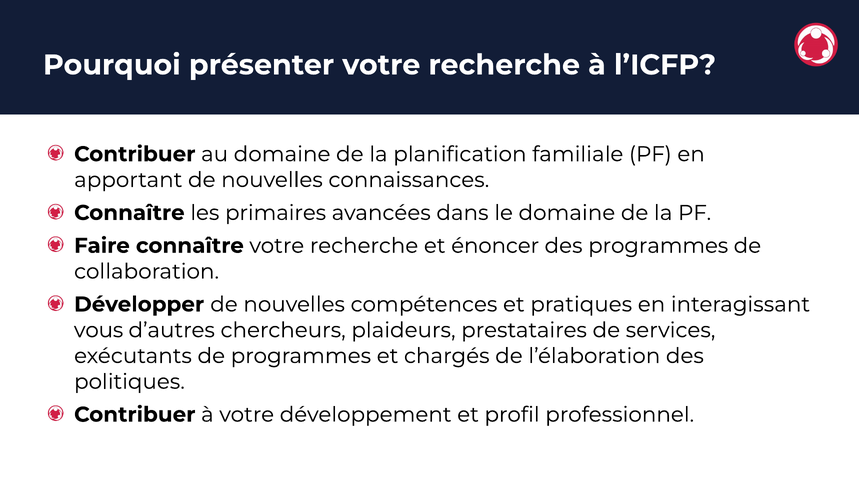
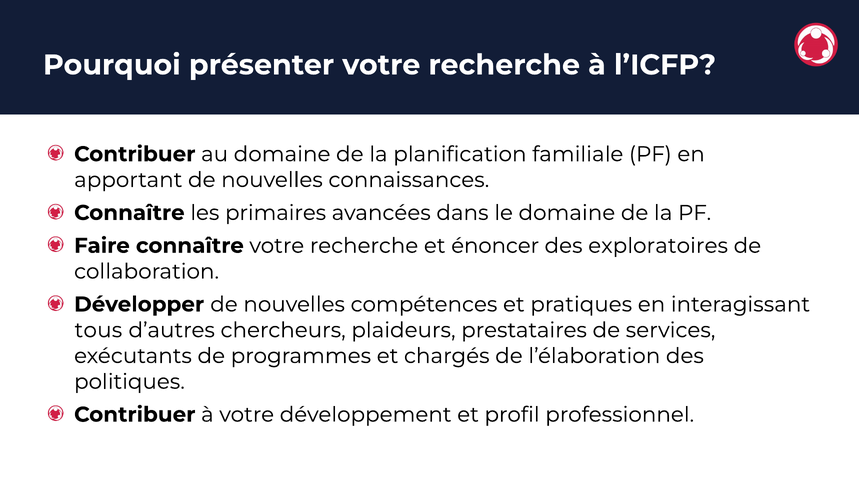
des programmes: programmes -> exploratoires
vous: vous -> tous
